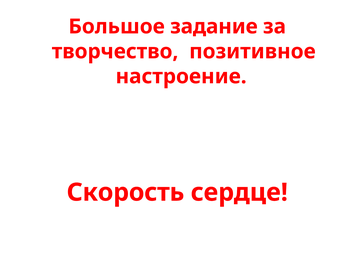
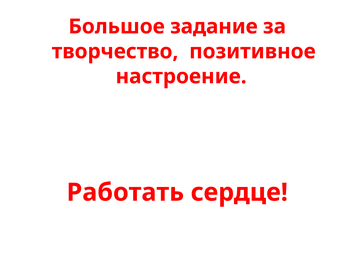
Скорость: Скорость -> Работать
